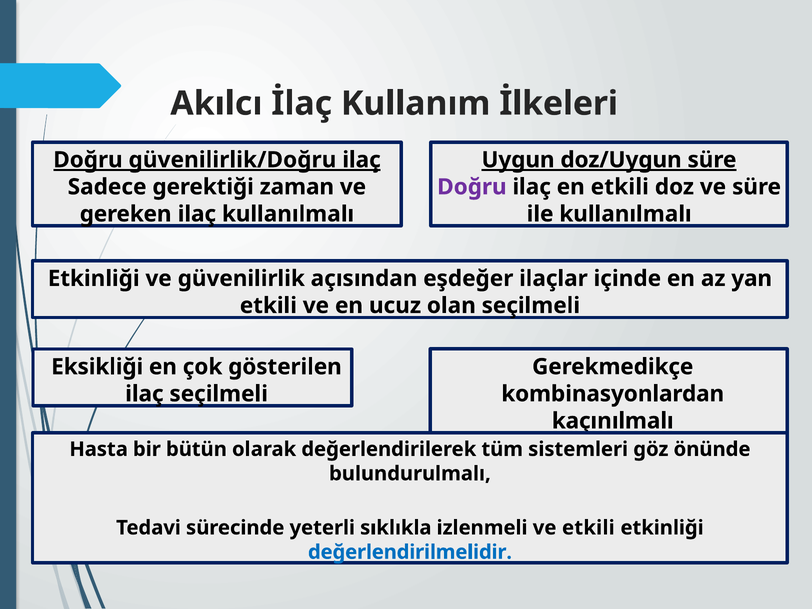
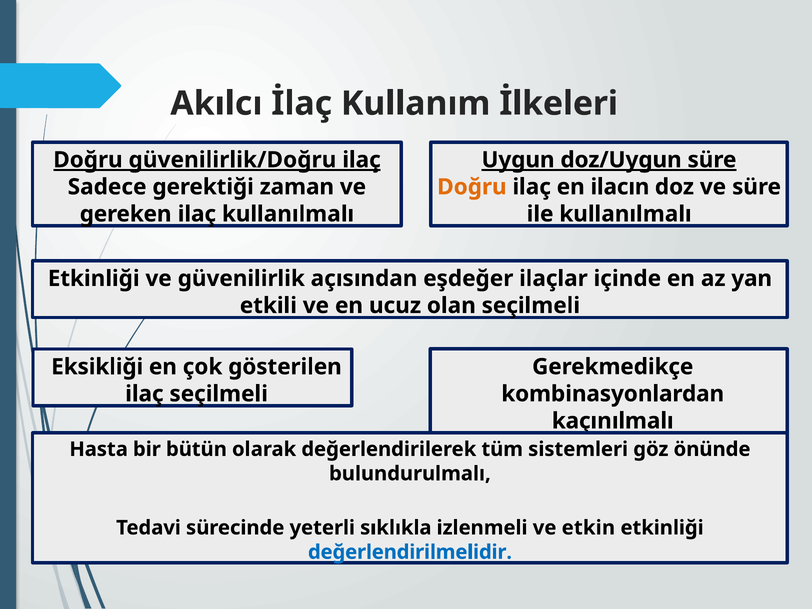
Doğru at (472, 187) colour: purple -> orange
en etkili: etkili -> ilacın
ve etkili: etkili -> etkin
